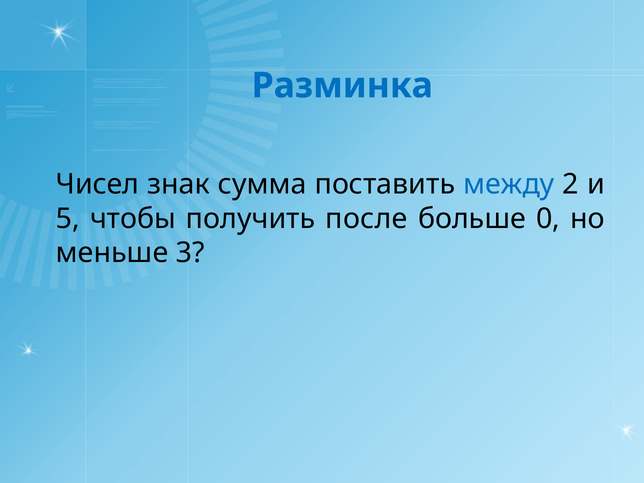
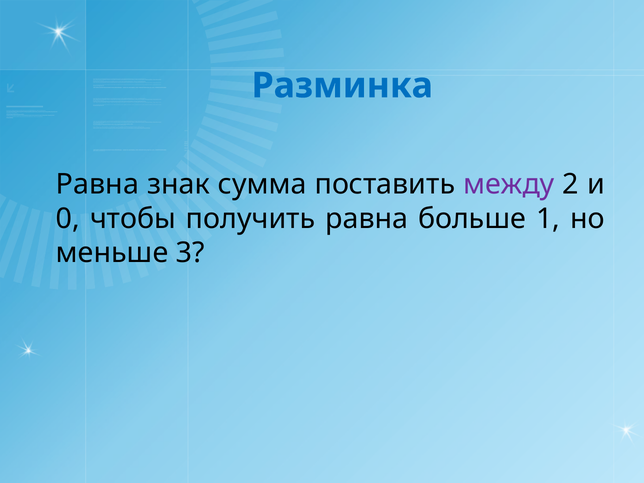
Чисел at (98, 184): Чисел -> Равна
между colour: blue -> purple
5: 5 -> 0
получить после: после -> равна
0: 0 -> 1
